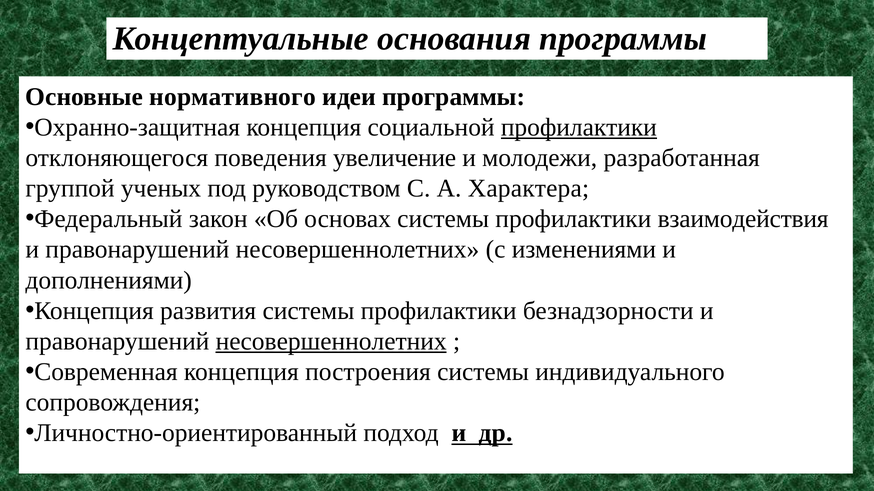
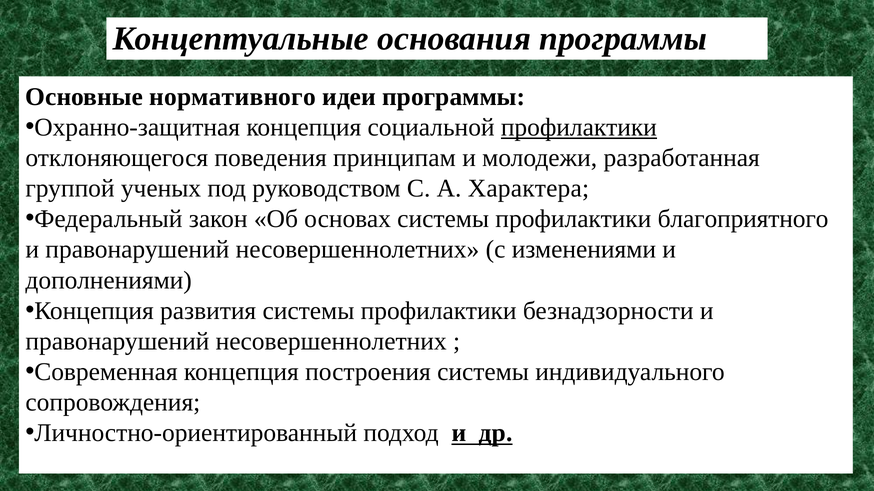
увеличение: увеличение -> принципам
взаимодействия: взаимодействия -> благоприятного
несовершеннолетних at (331, 342) underline: present -> none
